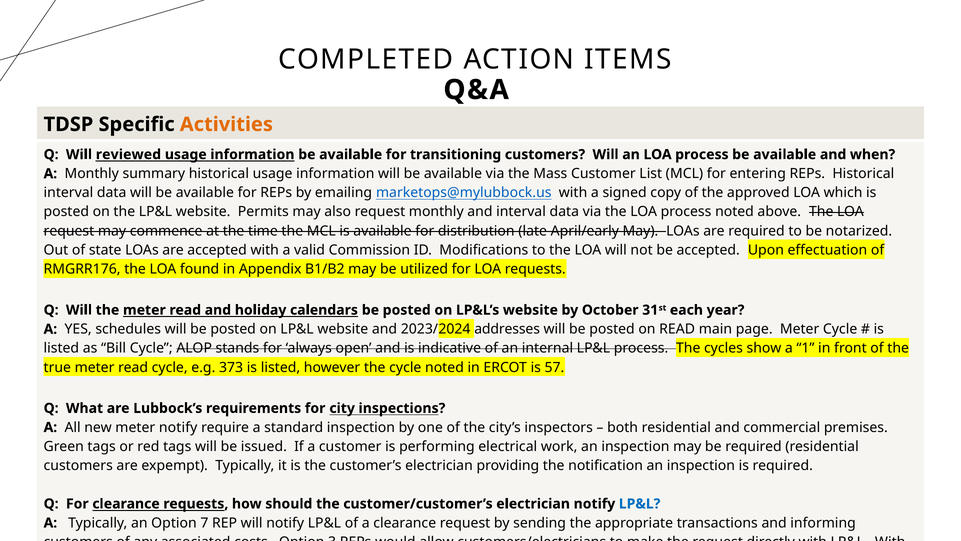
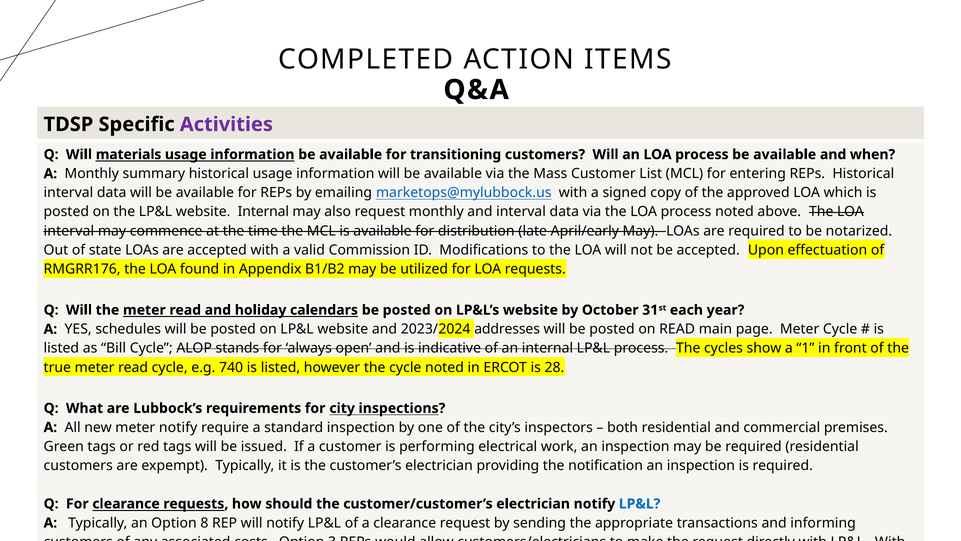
Activities colour: orange -> purple
reviewed: reviewed -> materials
website Permits: Permits -> Internal
request at (69, 231): request -> interval
373: 373 -> 740
57: 57 -> 28
7: 7 -> 8
